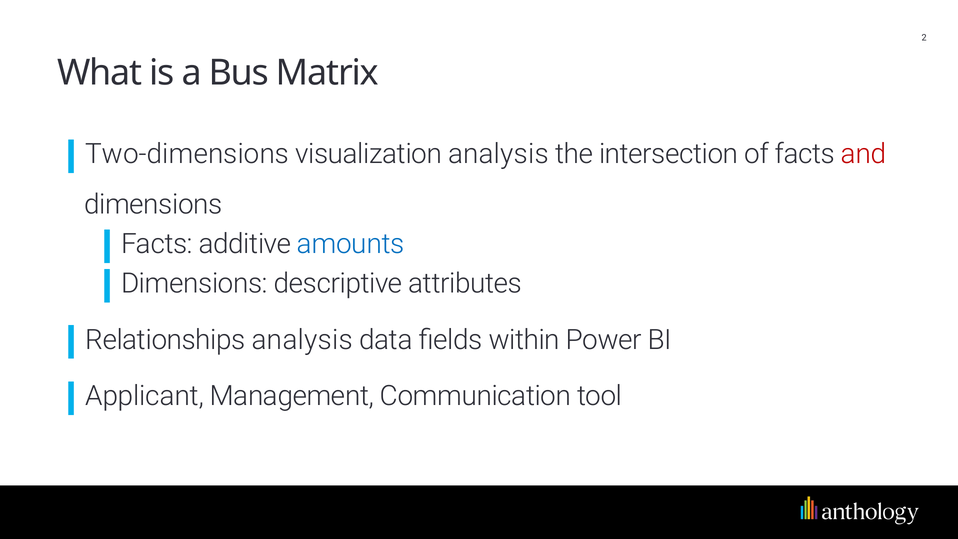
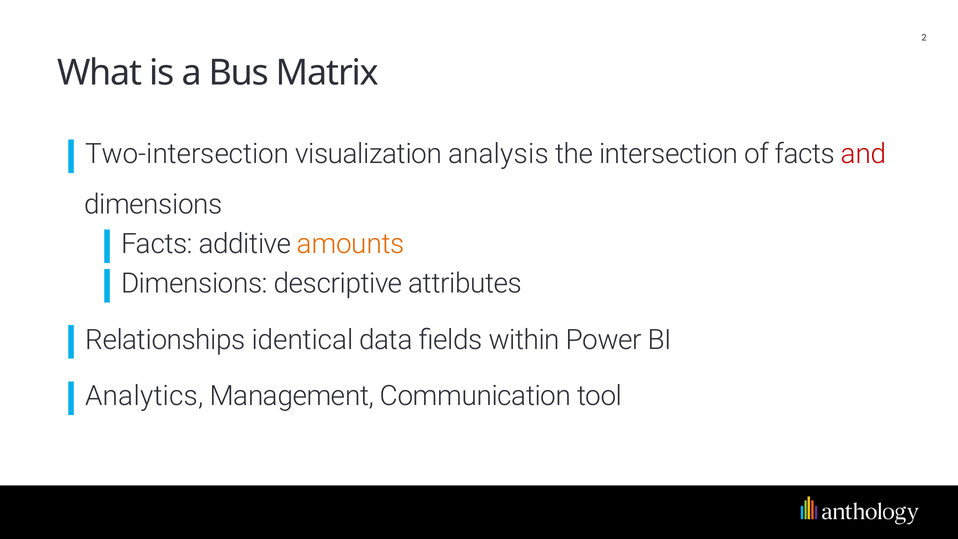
Two-dimensions: Two-dimensions -> Two-intersection
amounts colour: blue -> orange
Relationships analysis: analysis -> identical
Applicant: Applicant -> Analytics
